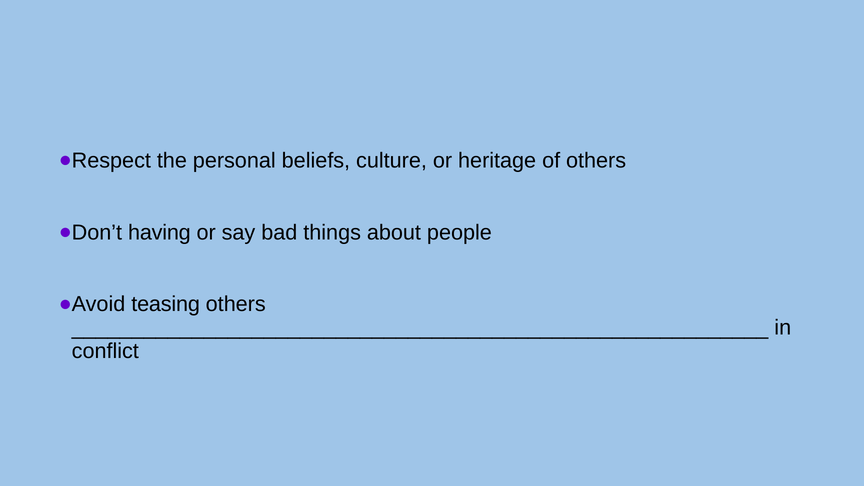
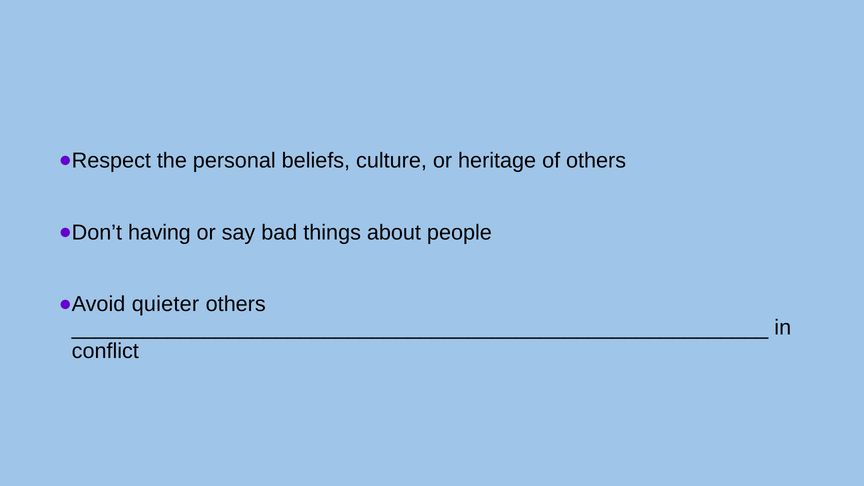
teasing: teasing -> quieter
